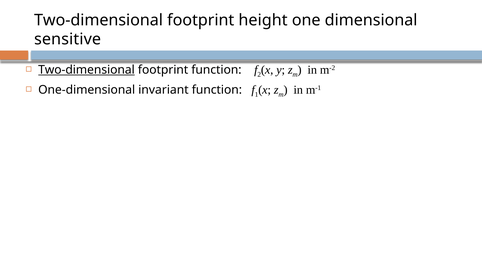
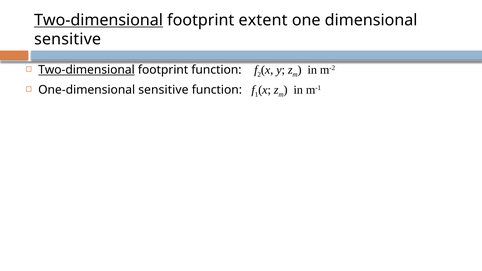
Two-dimensional at (99, 20) underline: none -> present
height: height -> extent
One-dimensional invariant: invariant -> sensitive
